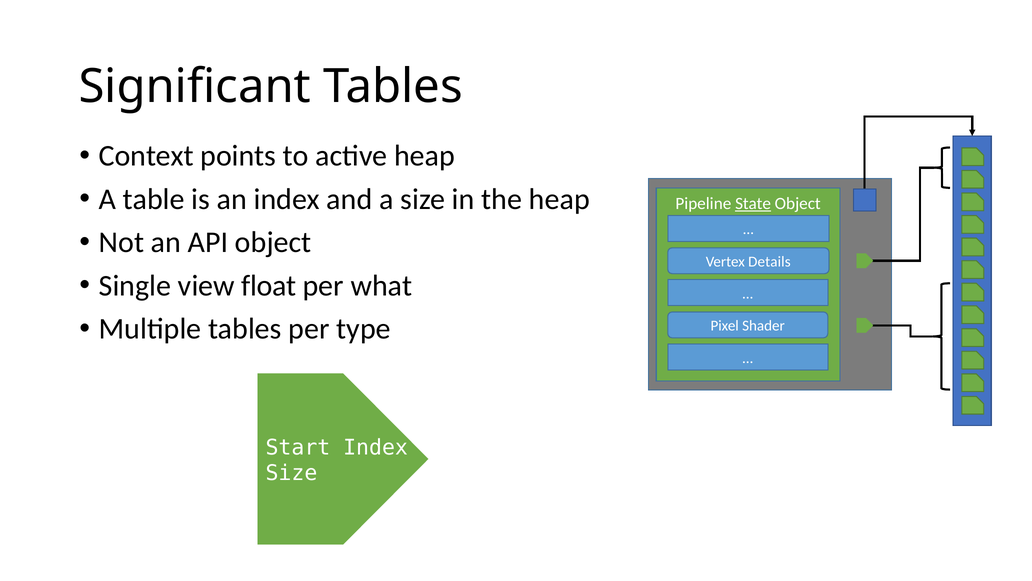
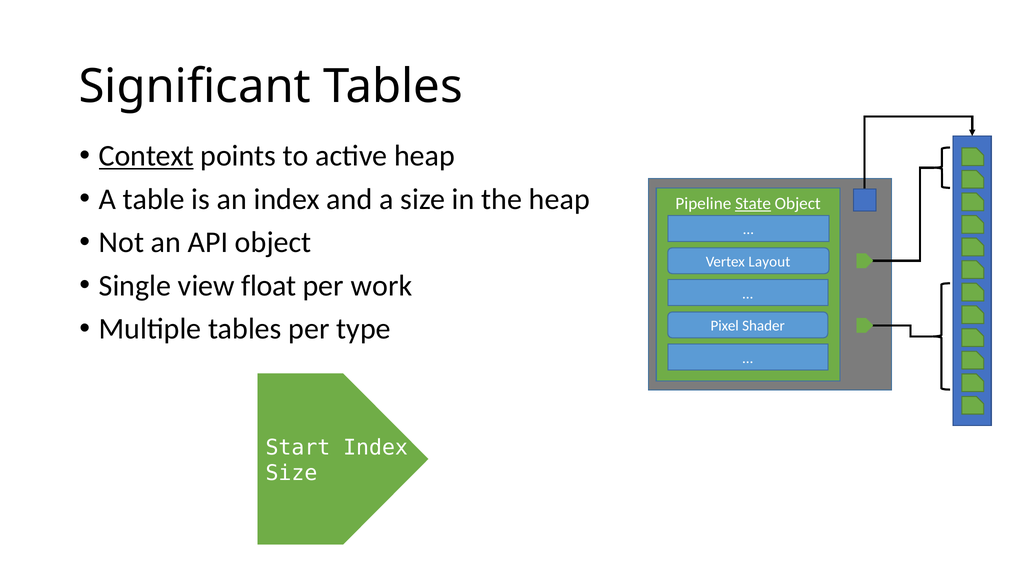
Context underline: none -> present
Details: Details -> Layout
what: what -> work
